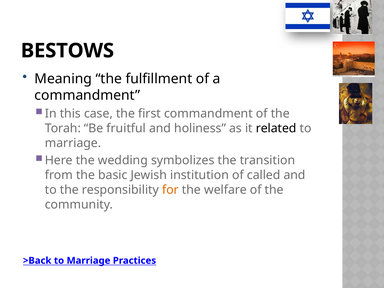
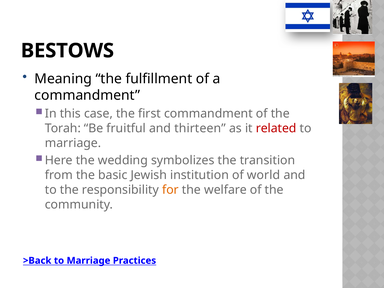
holiness: holiness -> thirteen
related colour: black -> red
called: called -> world
